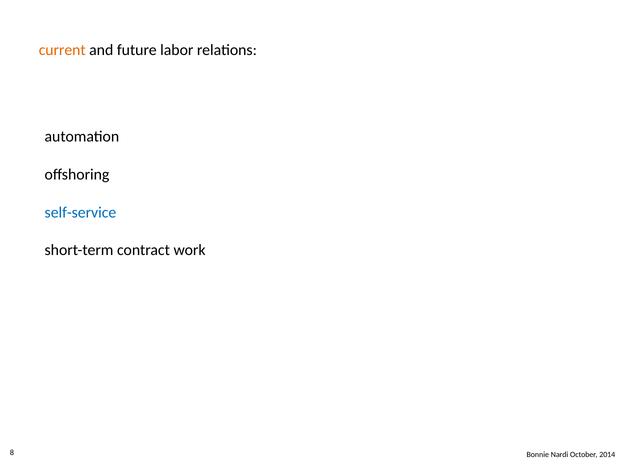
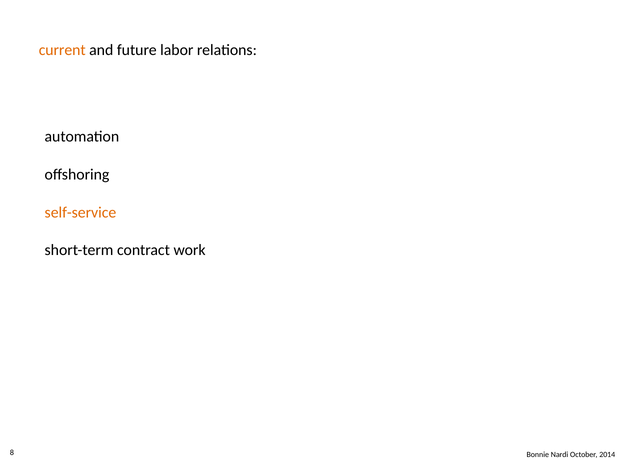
self-service colour: blue -> orange
